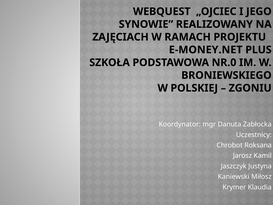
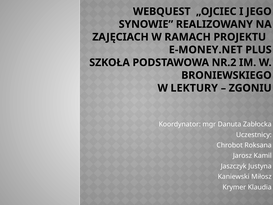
NR.0: NR.0 -> NR.2
POLSKIEJ: POLSKIEJ -> LEKTURY
